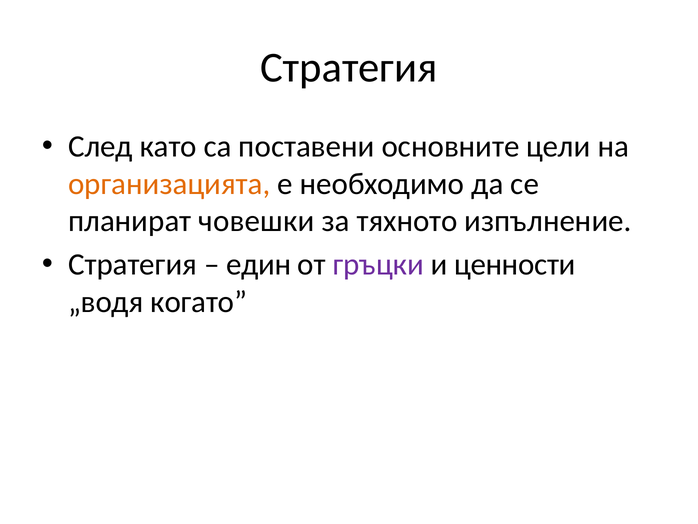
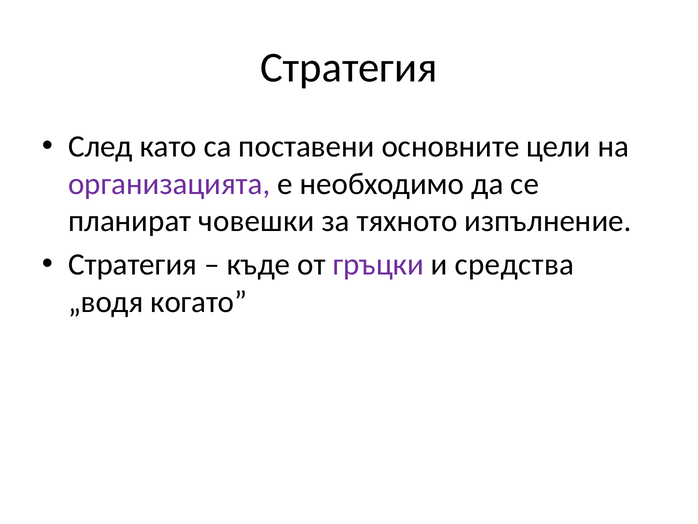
организацията colour: orange -> purple
един: един -> къде
ценности: ценности -> средства
